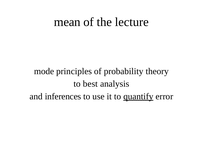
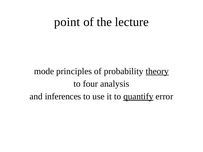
mean: mean -> point
theory underline: none -> present
best: best -> four
